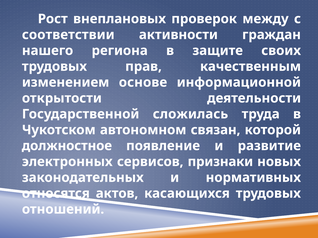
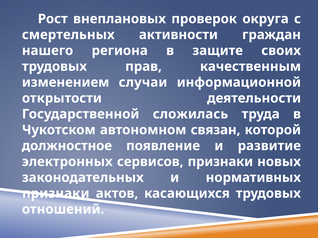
между: между -> округа
соответствии: соответствии -> смертельных
основе: основе -> случаи
относятся at (56, 194): относятся -> признаки
